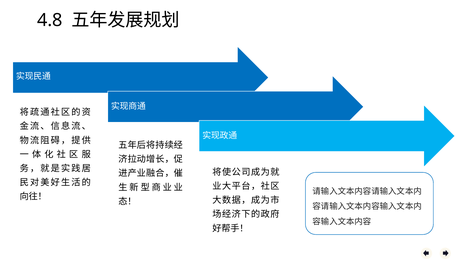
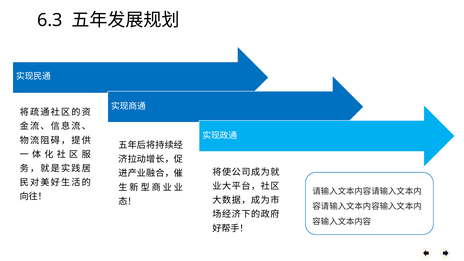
4.8: 4.8 -> 6.3
